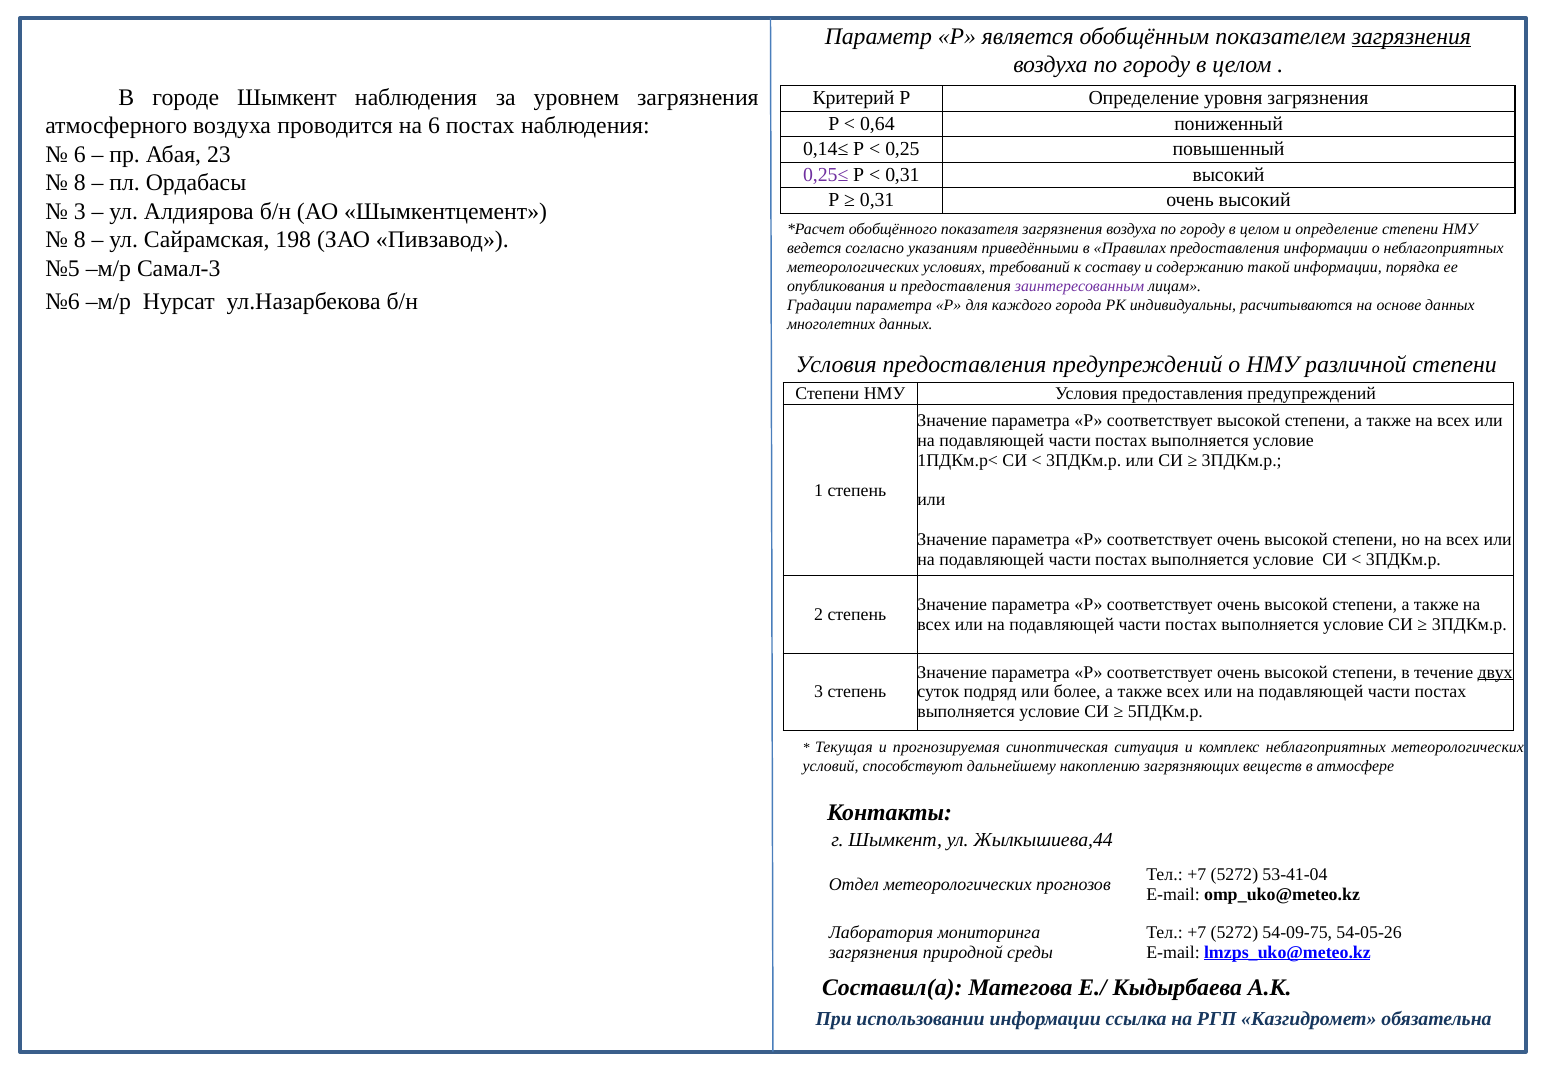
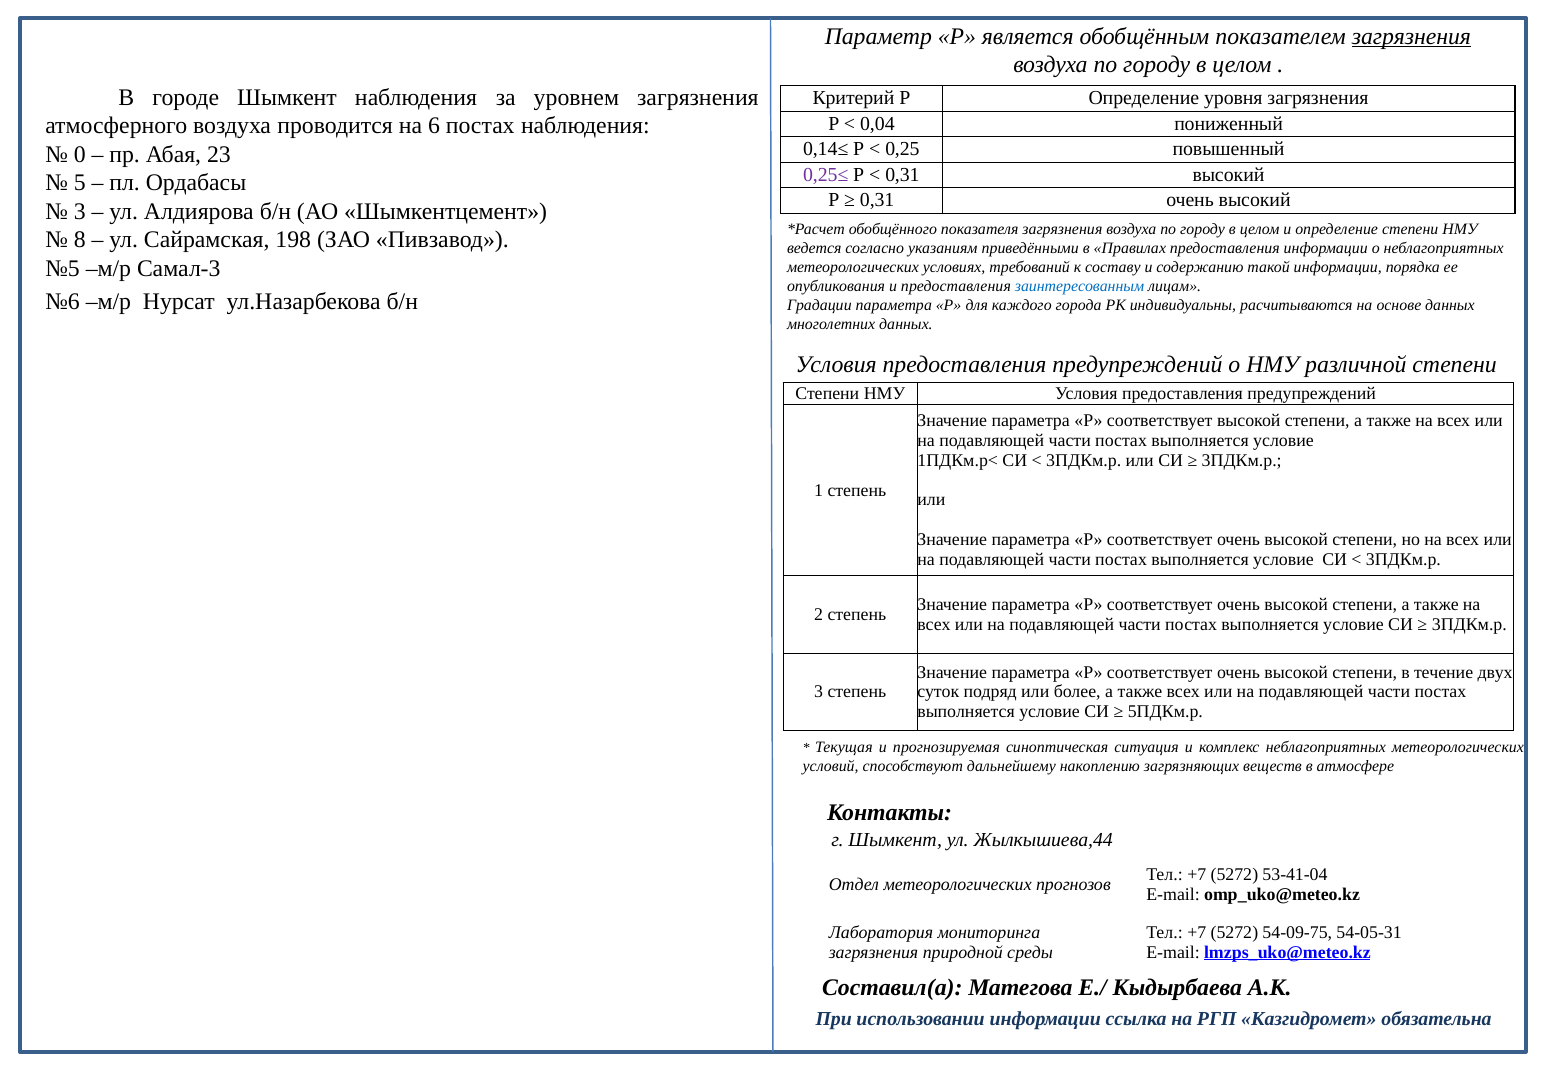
0,64: 0,64 -> 0,04
6 at (80, 154): 6 -> 0
8 at (80, 183): 8 -> 5
заинтересованным colour: purple -> blue
двух underline: present -> none
54-05-26: 54-05-26 -> 54-05-31
